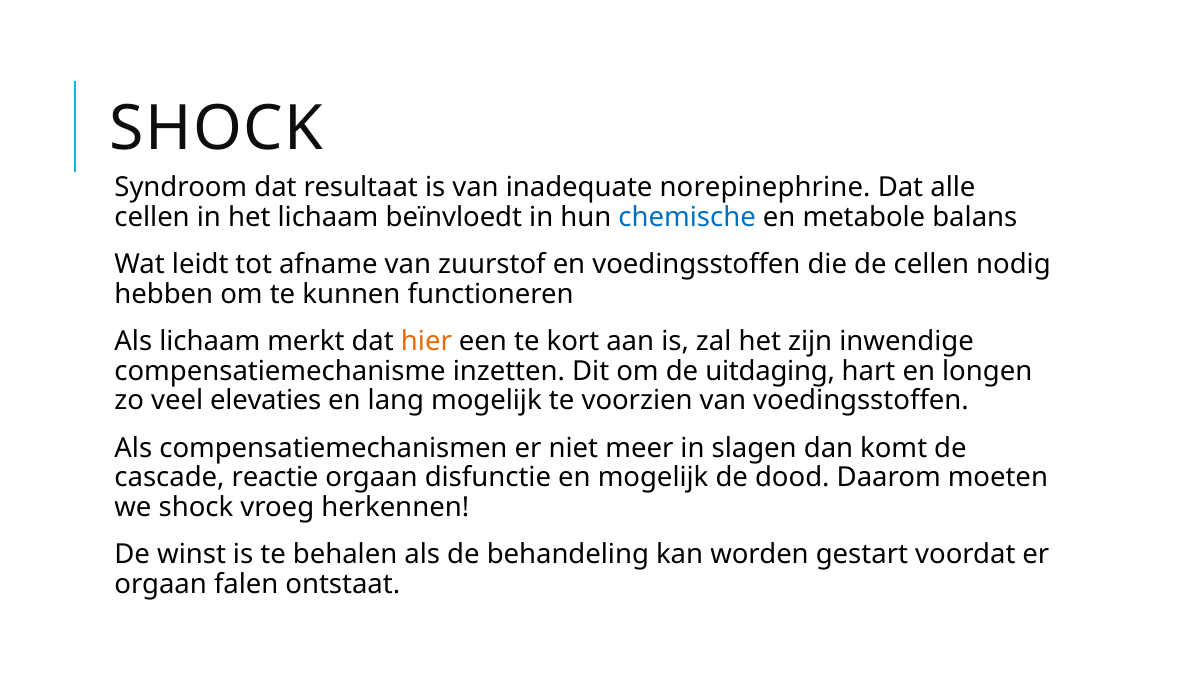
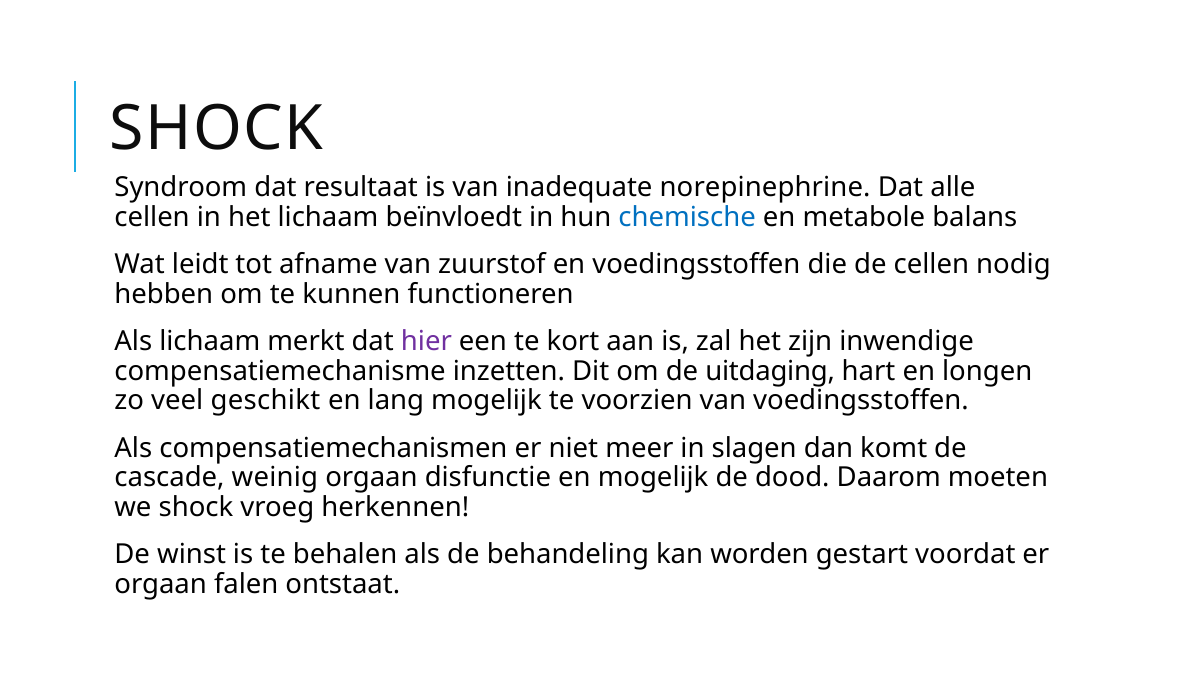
hier colour: orange -> purple
elevaties: elevaties -> geschikt
reactie: reactie -> weinig
